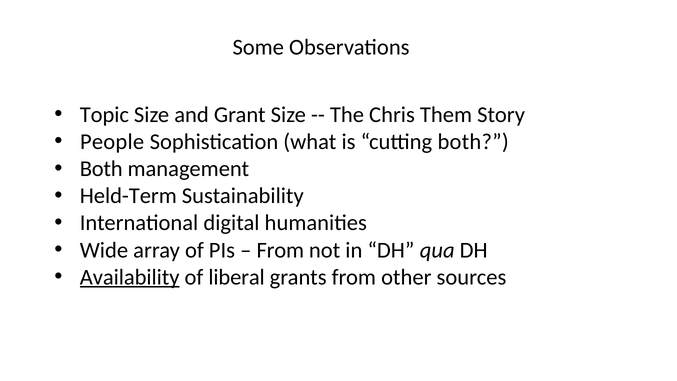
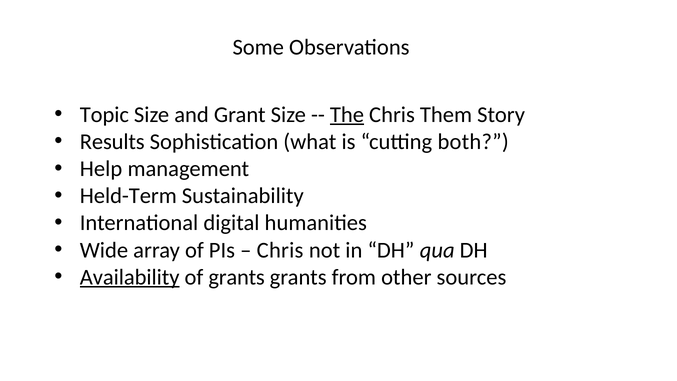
The underline: none -> present
People: People -> Results
Both at (101, 169): Both -> Help
From at (280, 250): From -> Chris
of liberal: liberal -> grants
